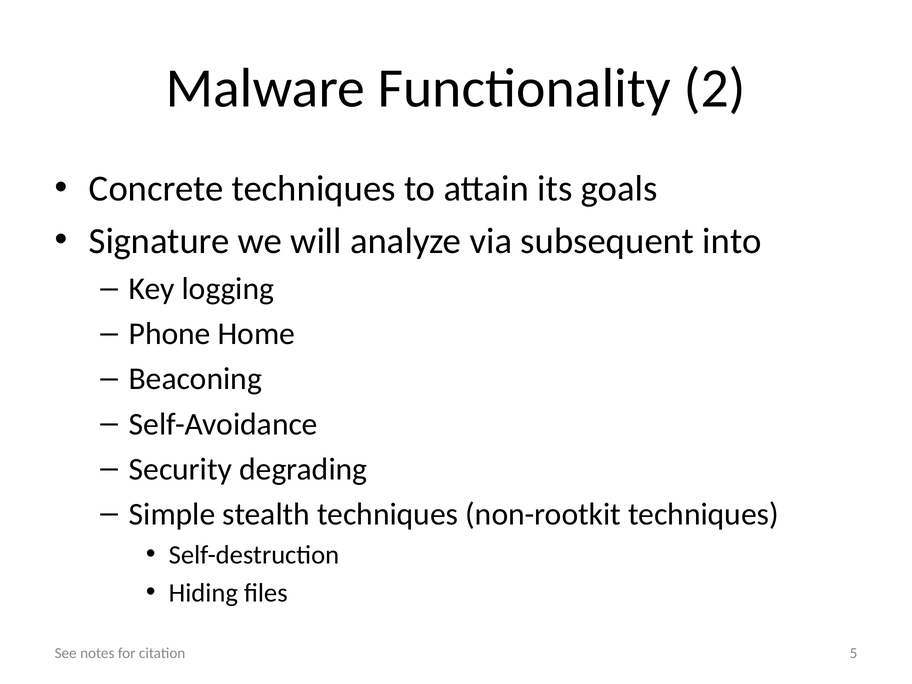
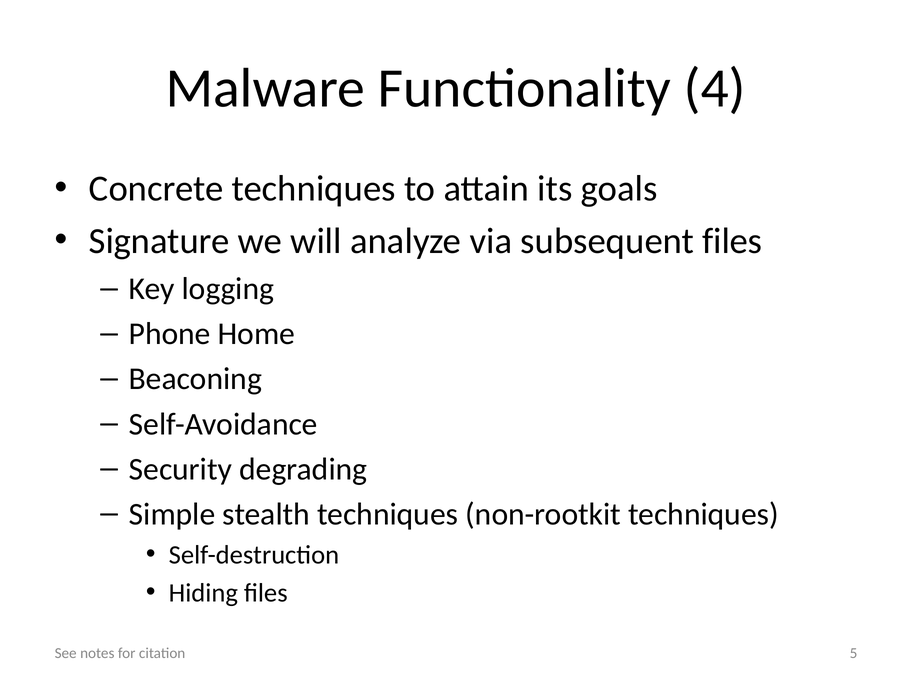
2: 2 -> 4
subsequent into: into -> files
